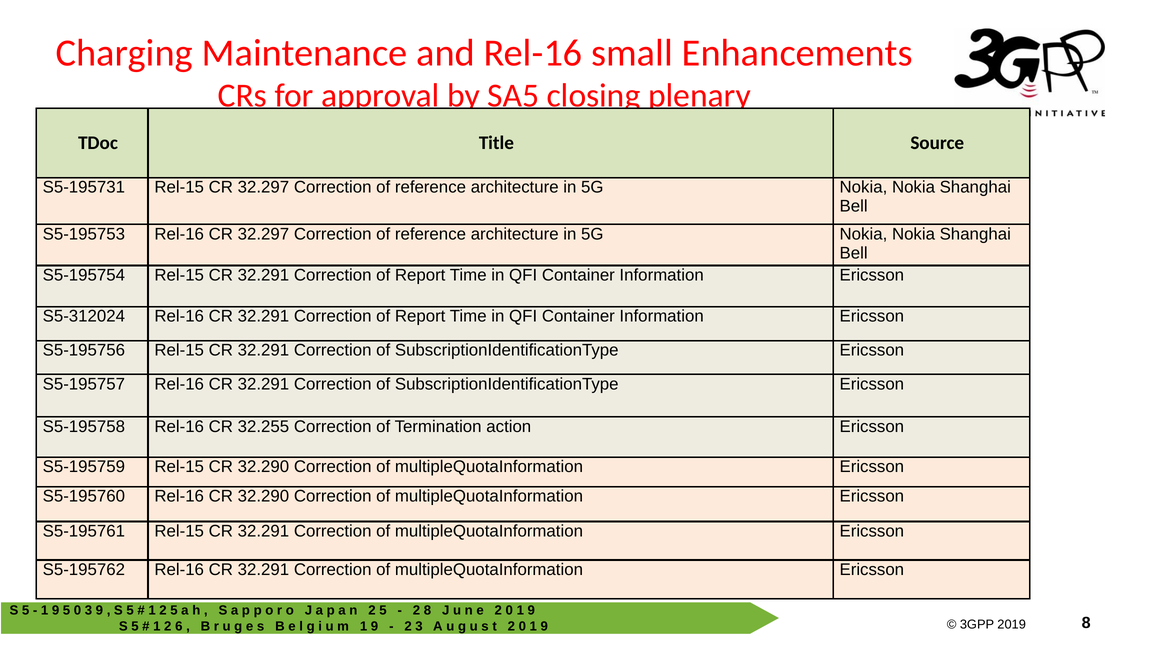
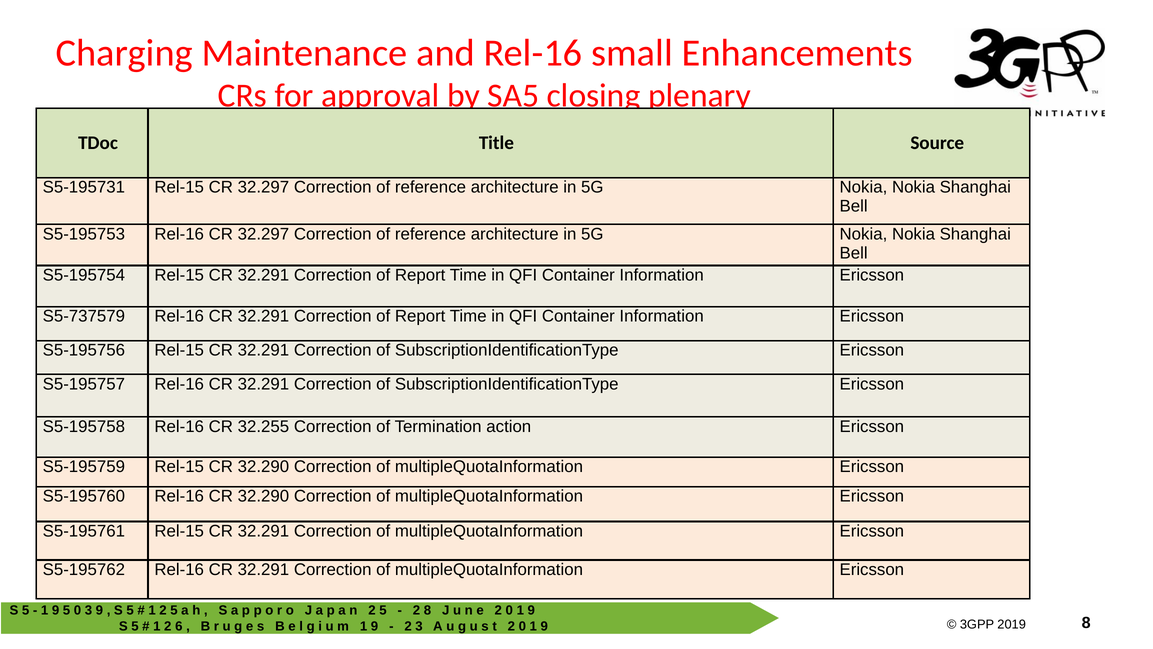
S5-312024: S5-312024 -> S5-737579
